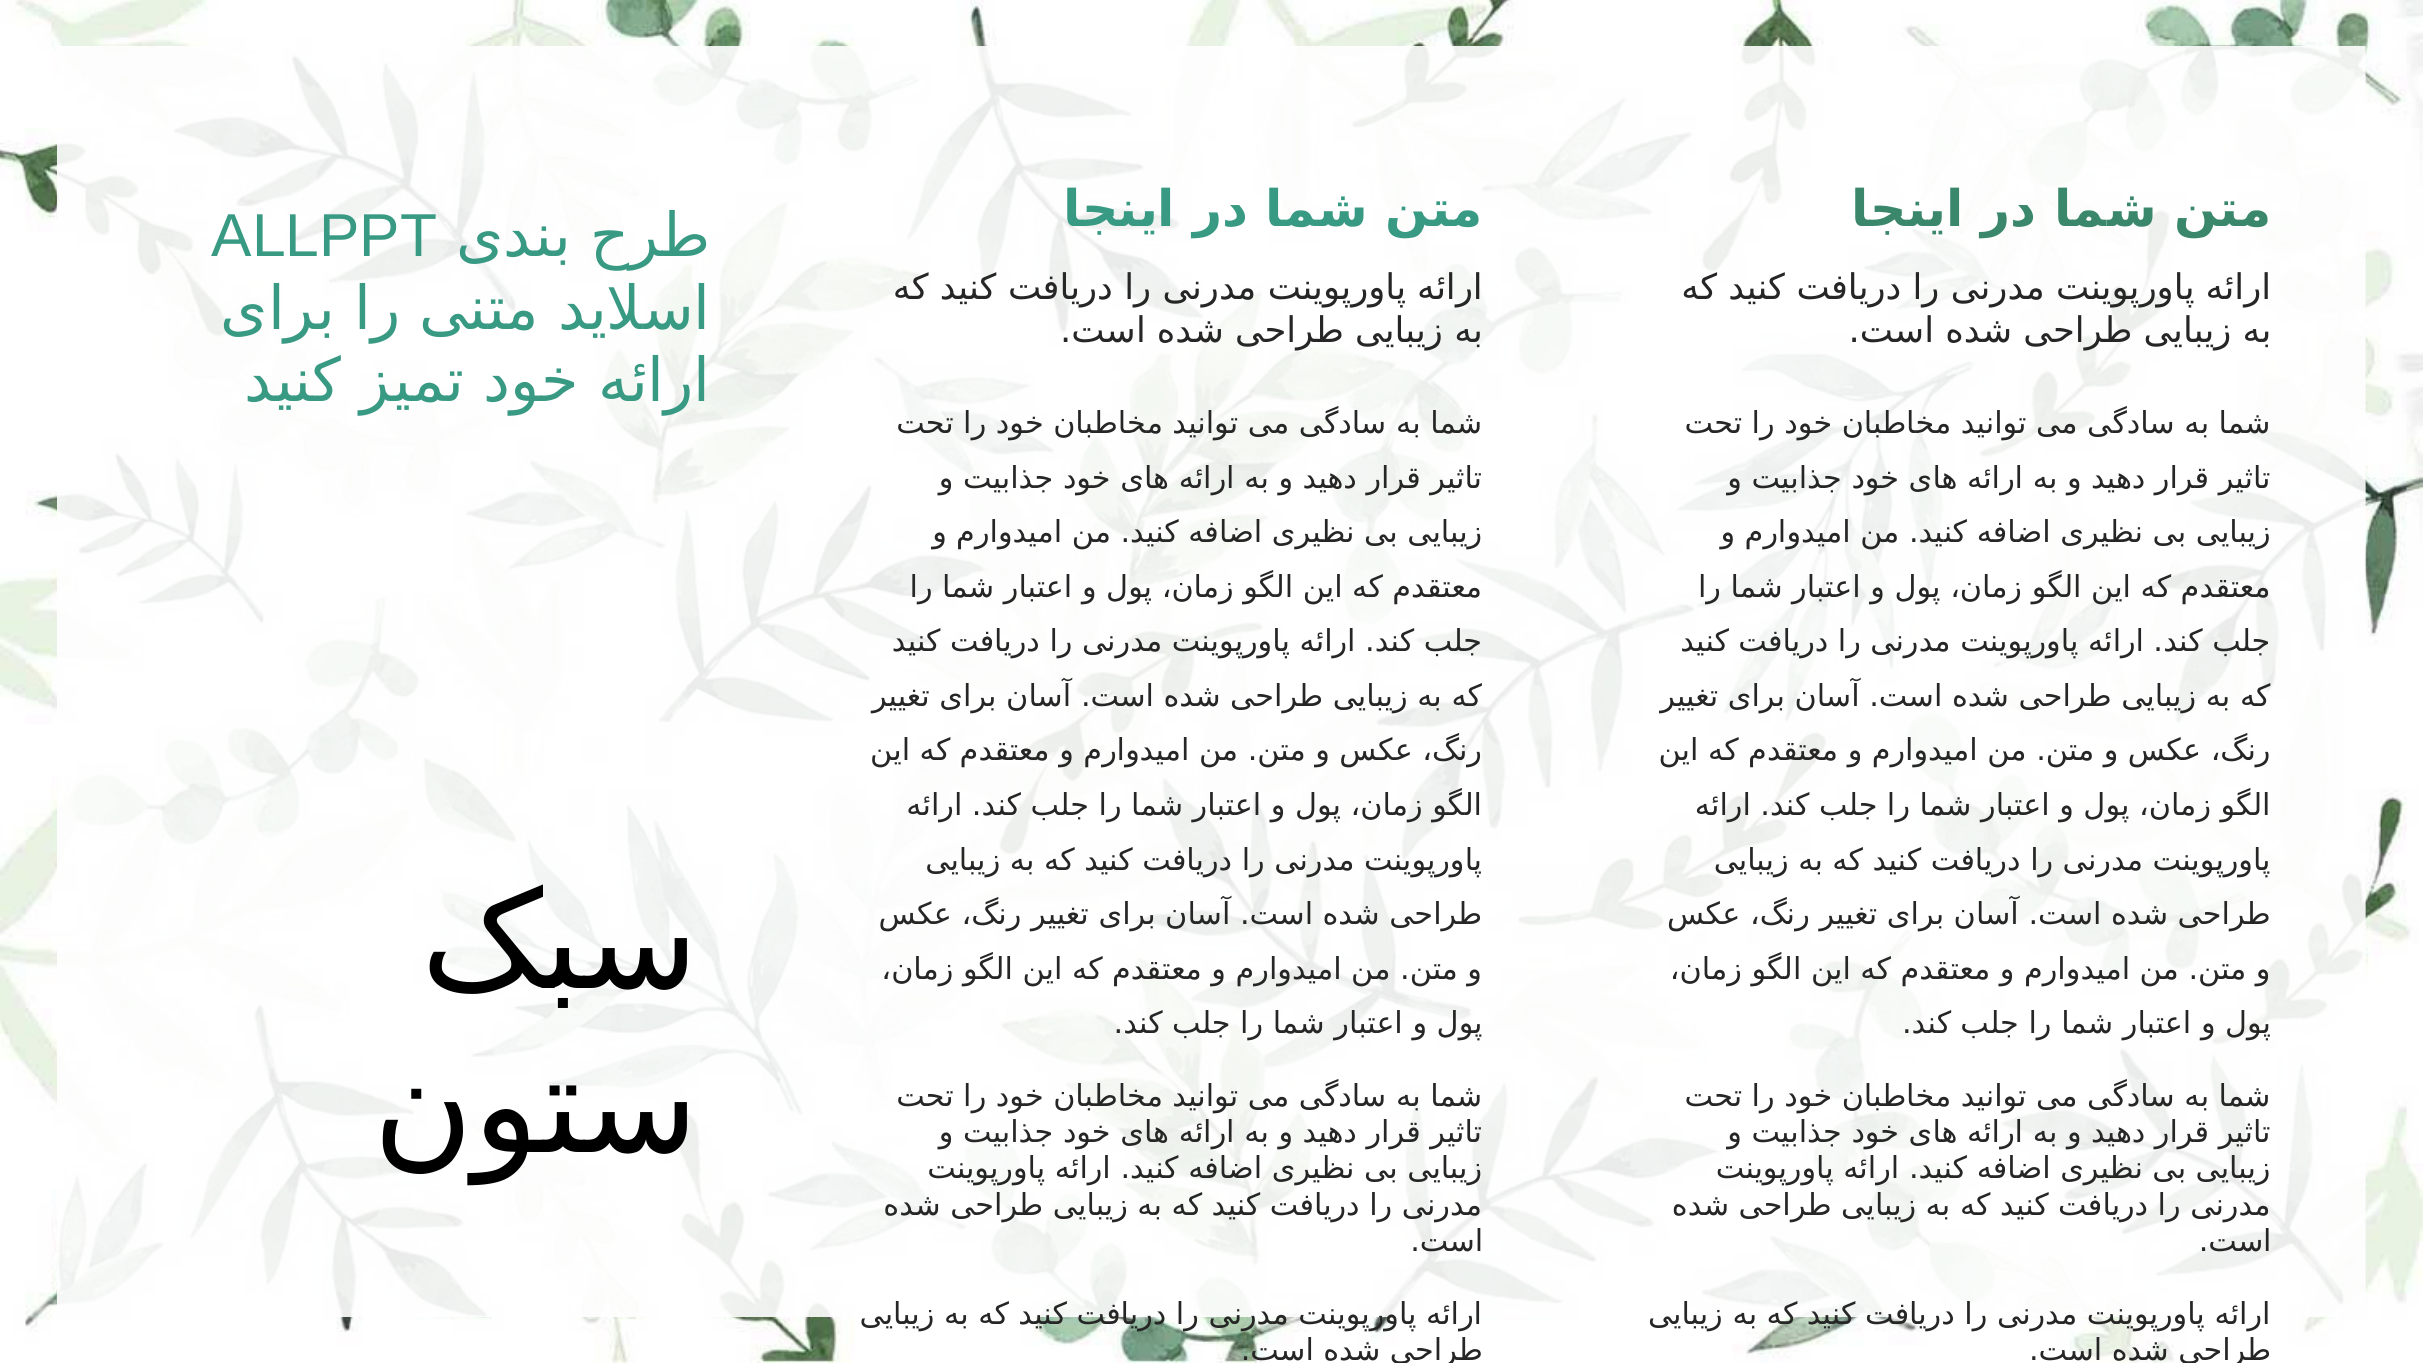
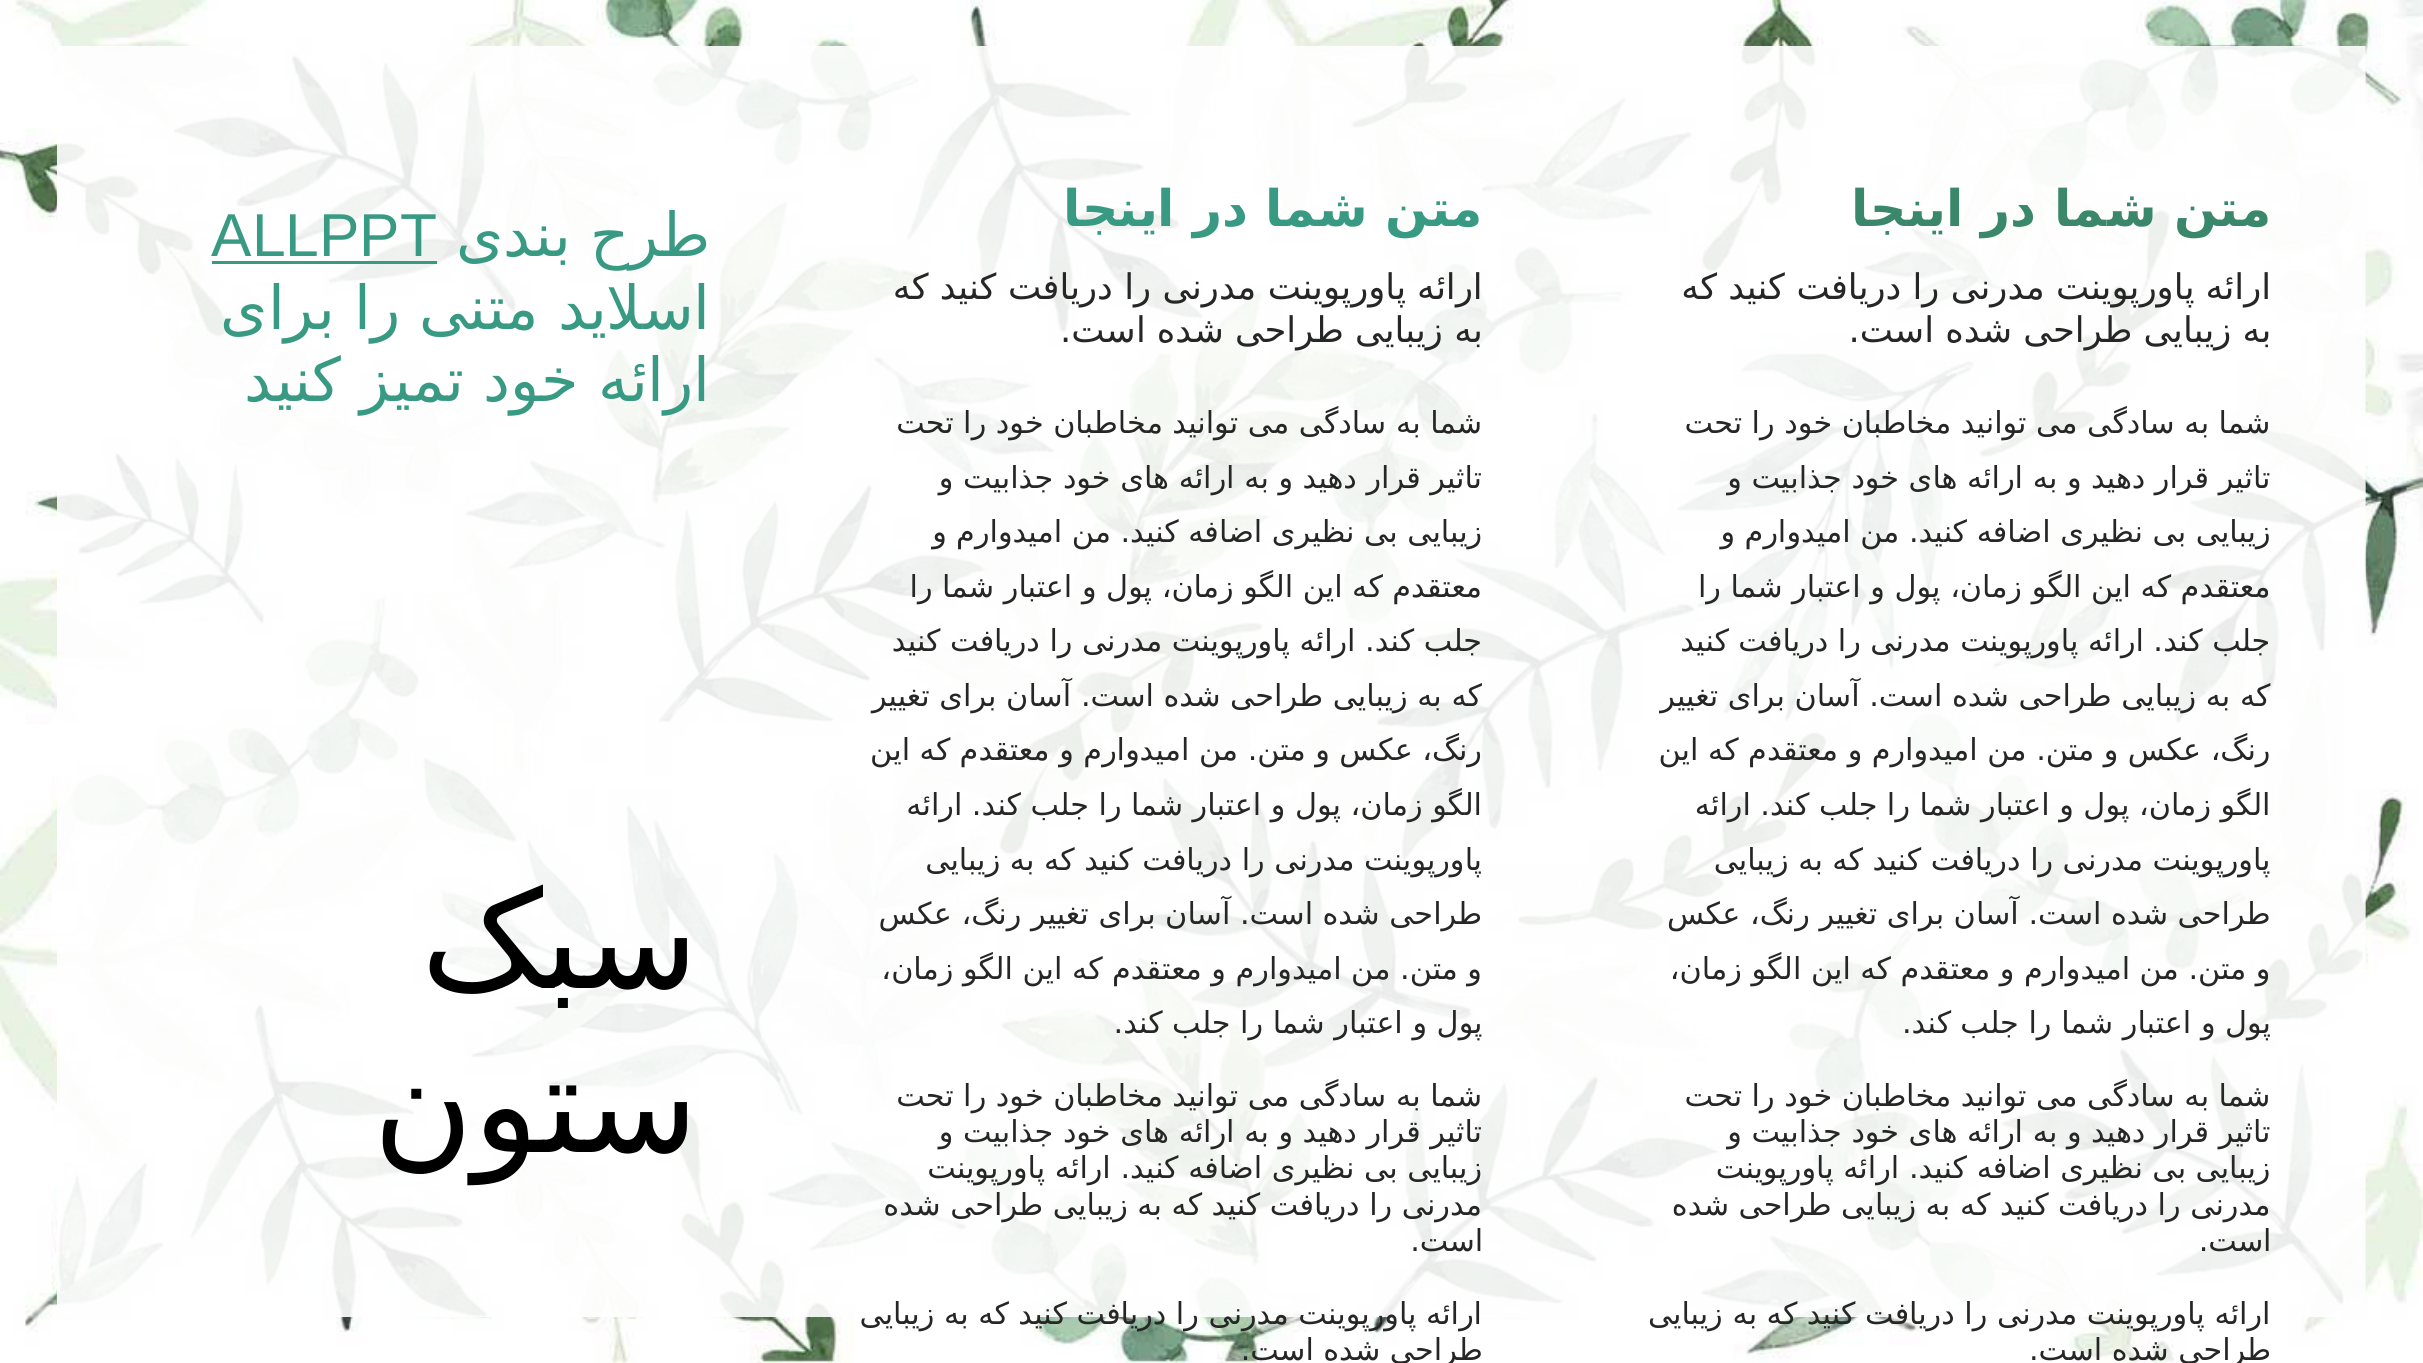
ALLPPT underline: none -> present
